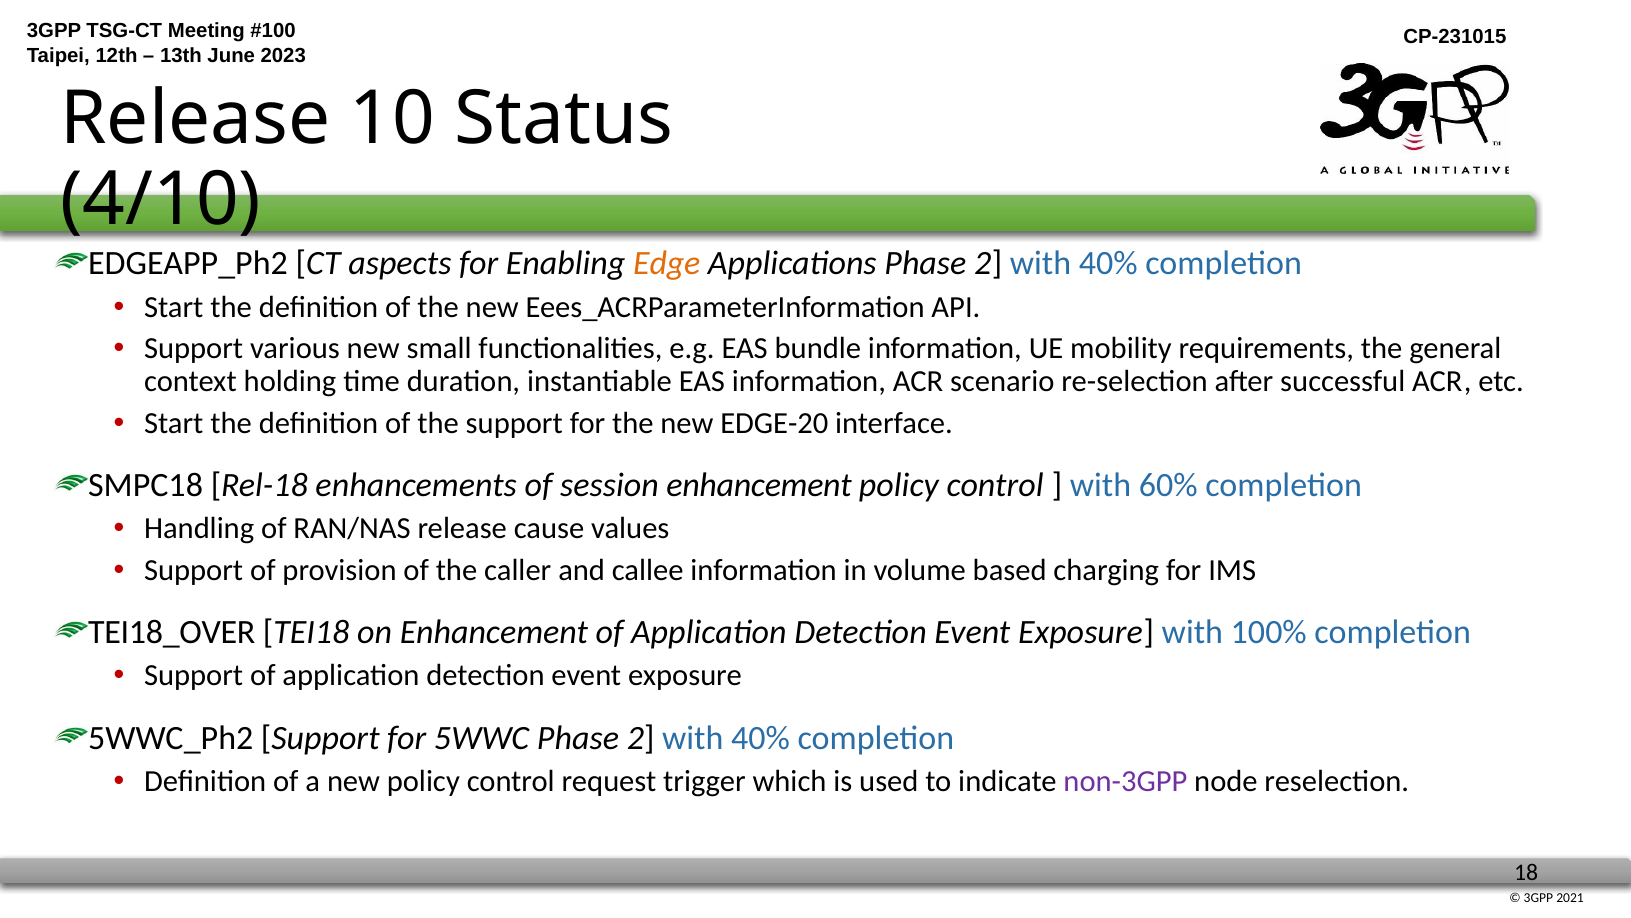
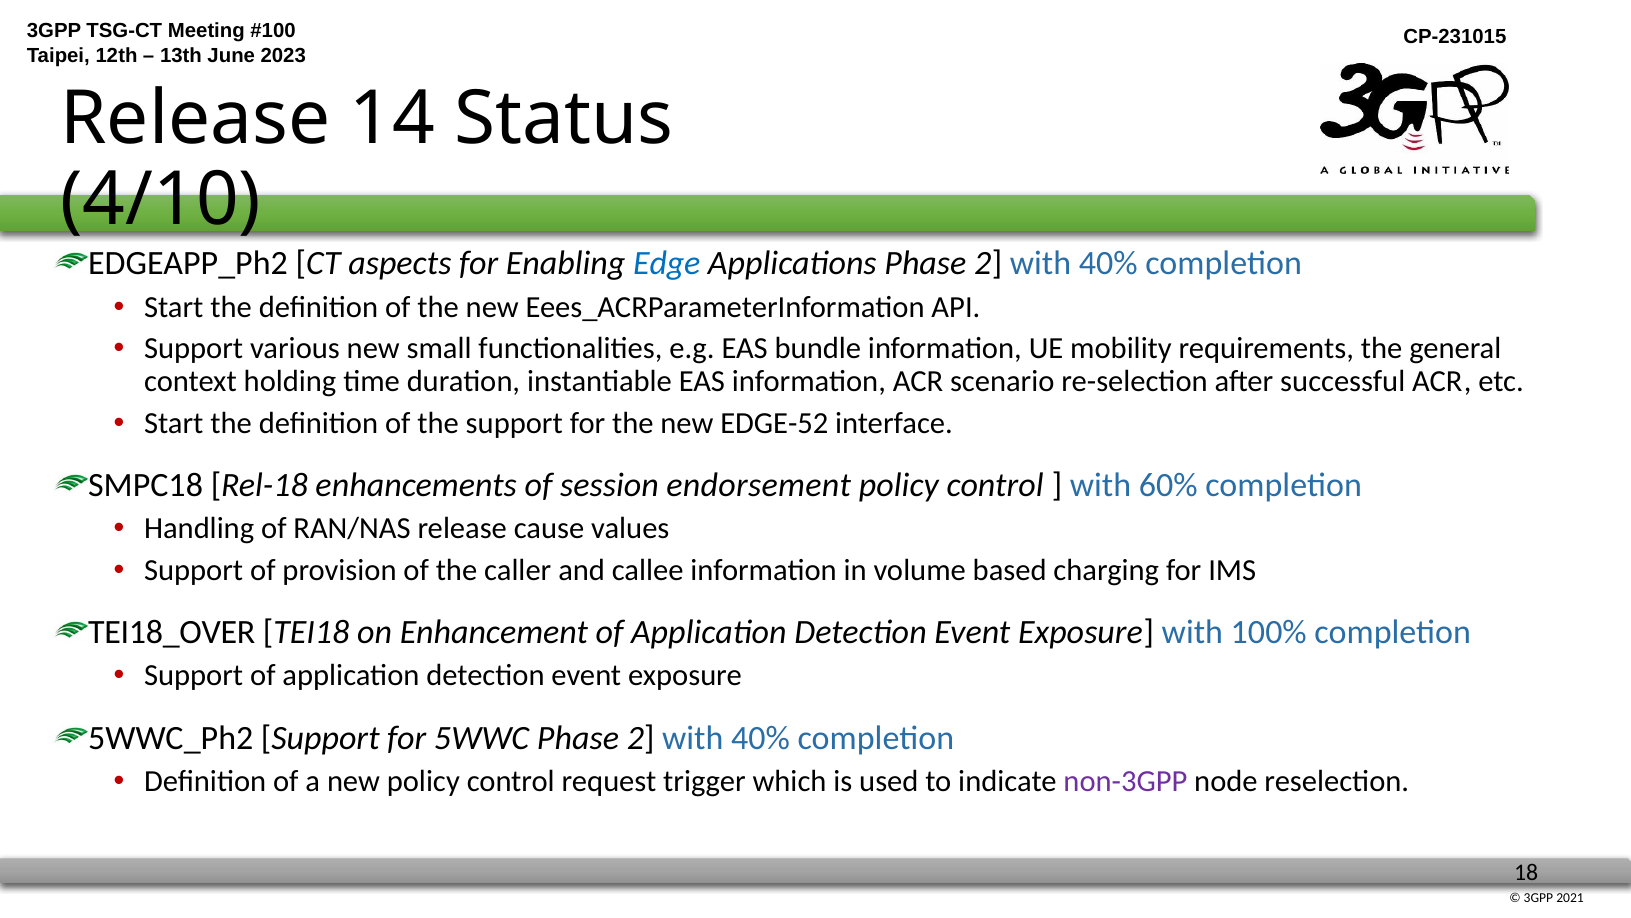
10: 10 -> 14
Edge colour: orange -> blue
EDGE-20: EDGE-20 -> EDGE-52
session enhancement: enhancement -> endorsement
